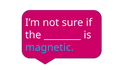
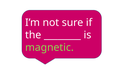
magnetic colour: light blue -> light green
